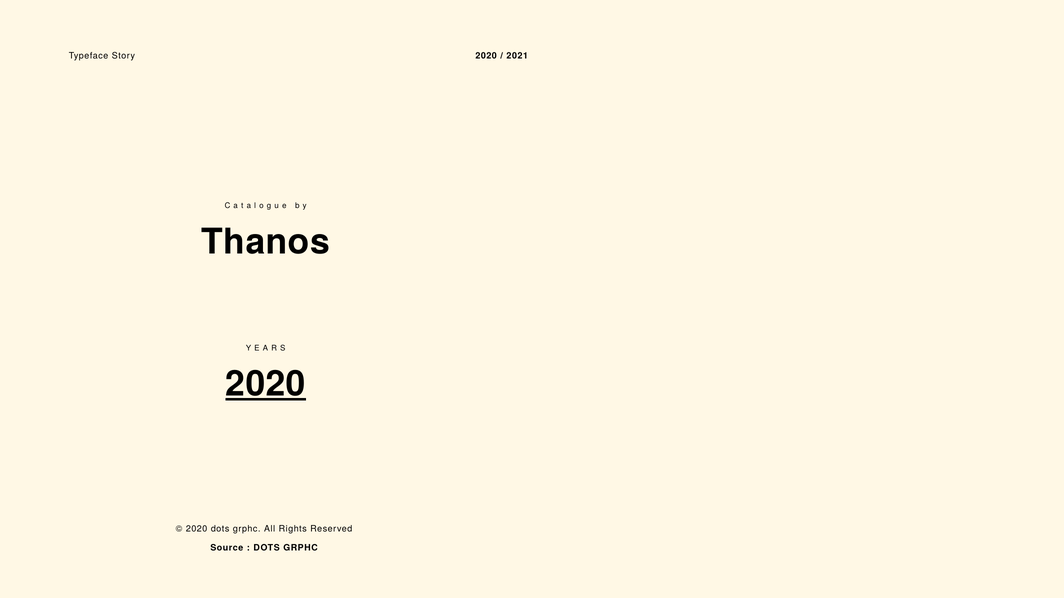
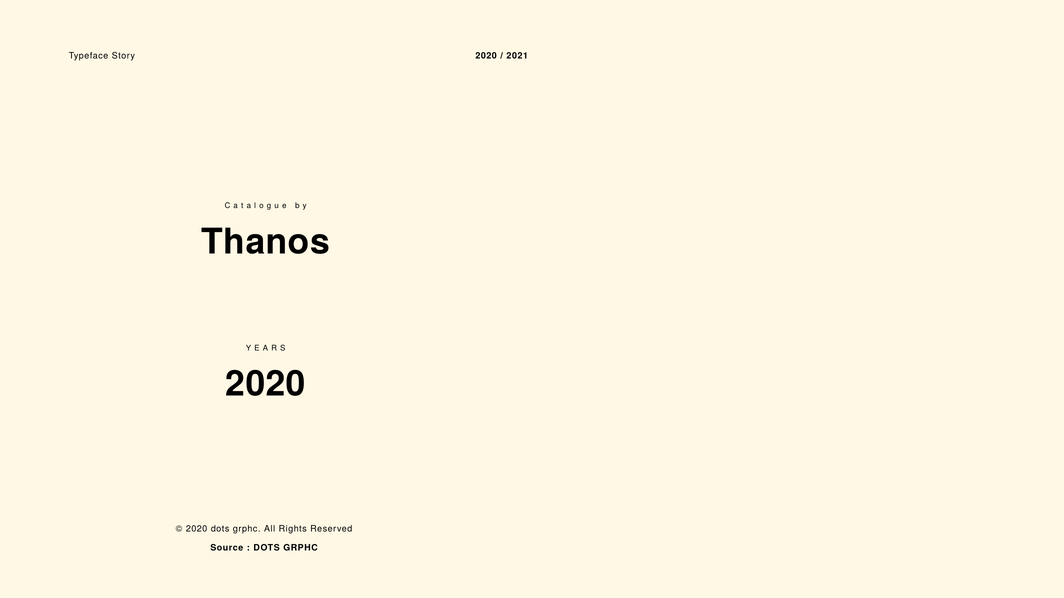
2020 at (265, 384) underline: present -> none
